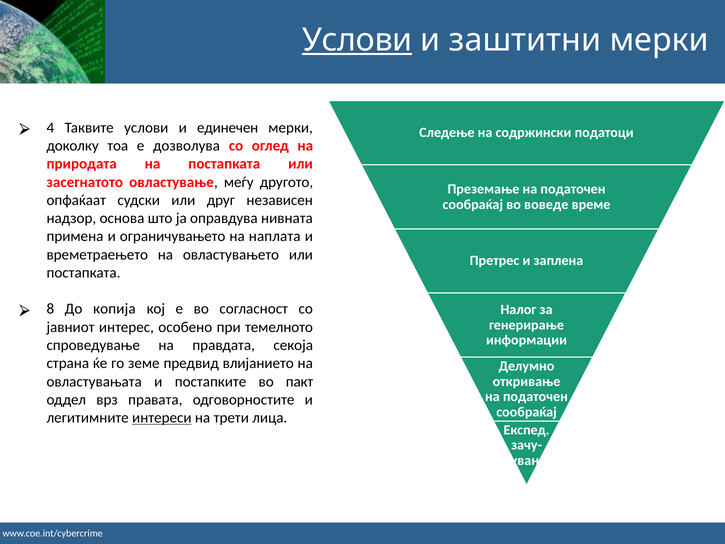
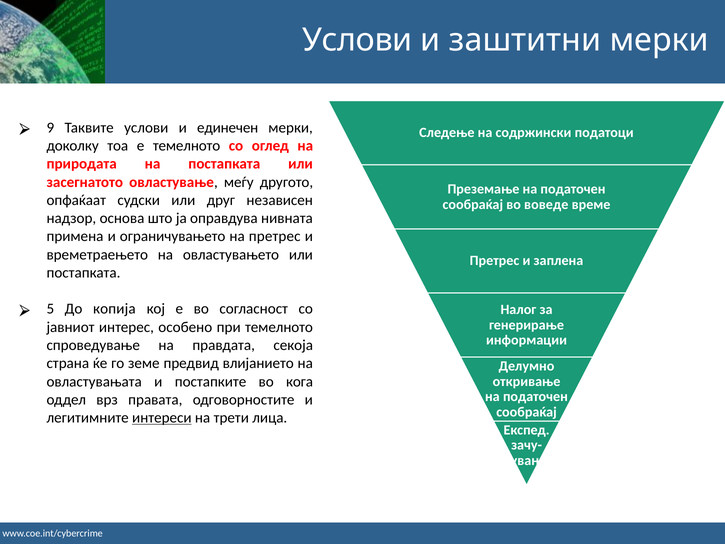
Услови at (357, 40) underline: present -> none
4: 4 -> 9
е дозволува: дозволува -> темелното
на наплата: наплата -> претрес
8: 8 -> 5
пакт: пакт -> кога
